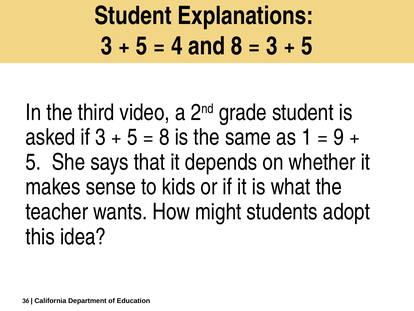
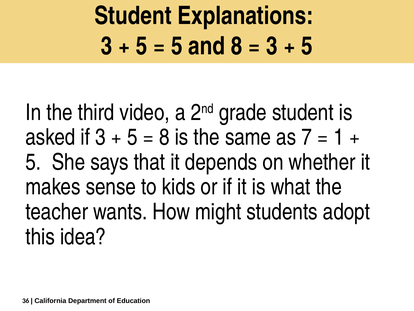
4 at (177, 46): 4 -> 5
1: 1 -> 7
9: 9 -> 1
